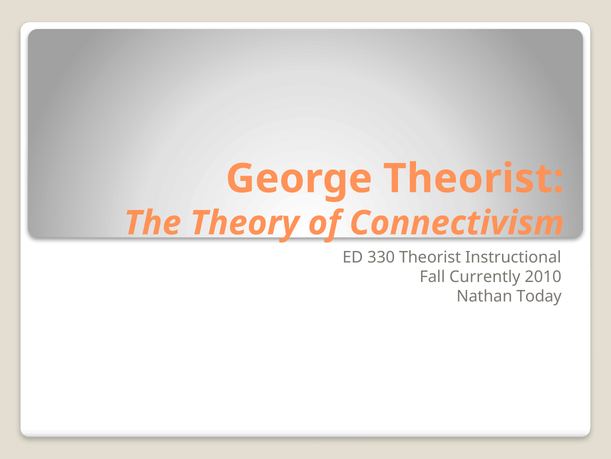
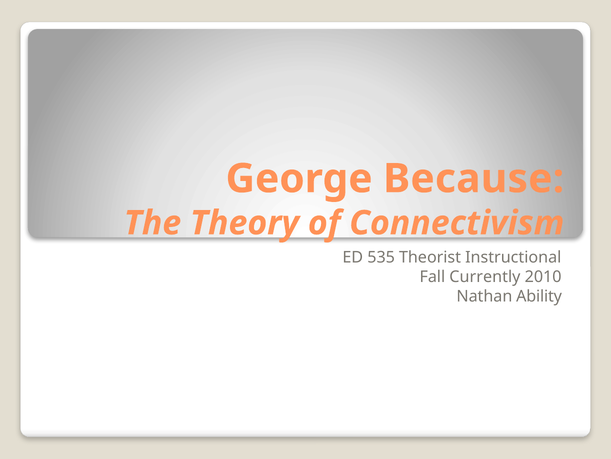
George Theorist: Theorist -> Because
330: 330 -> 535
Today: Today -> Ability
